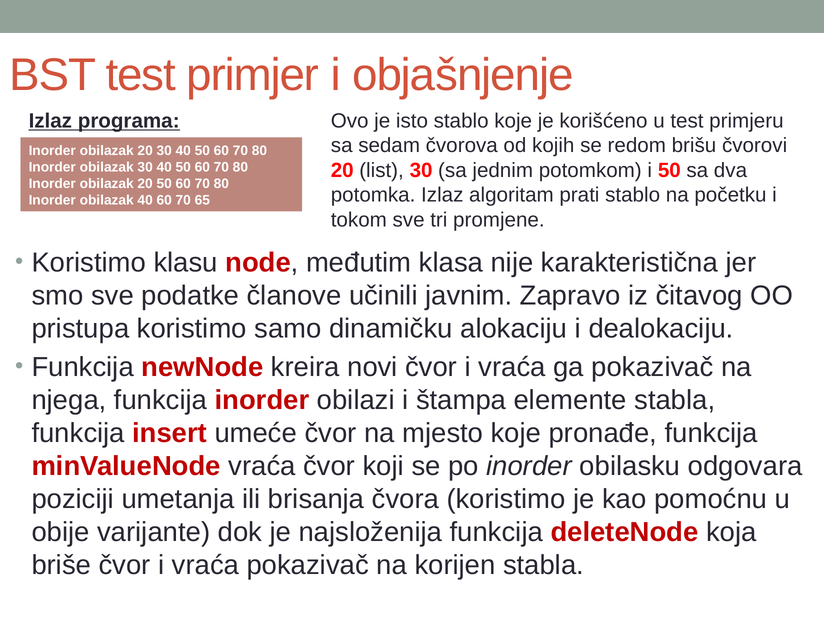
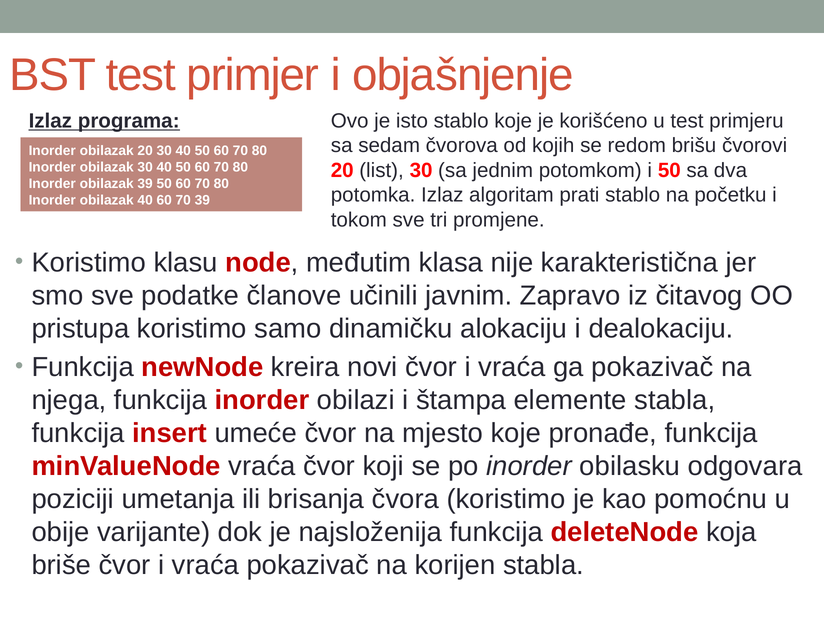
20 at (145, 183): 20 -> 39
70 65: 65 -> 39
